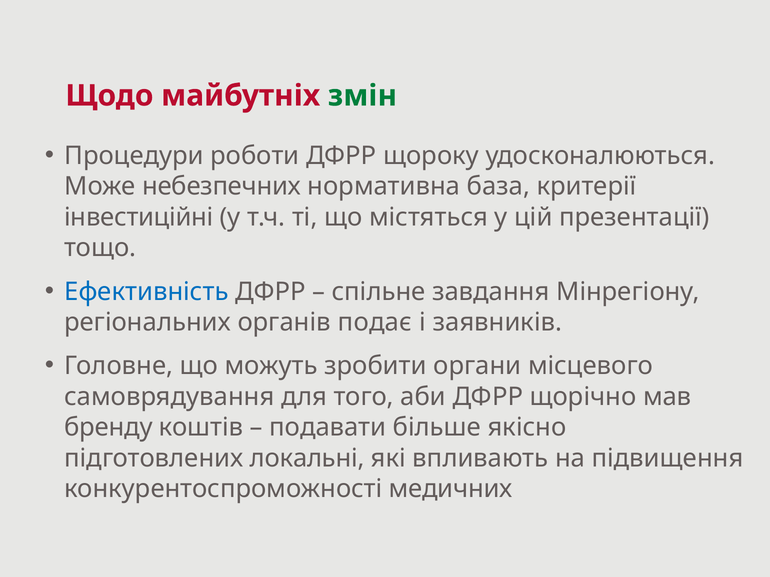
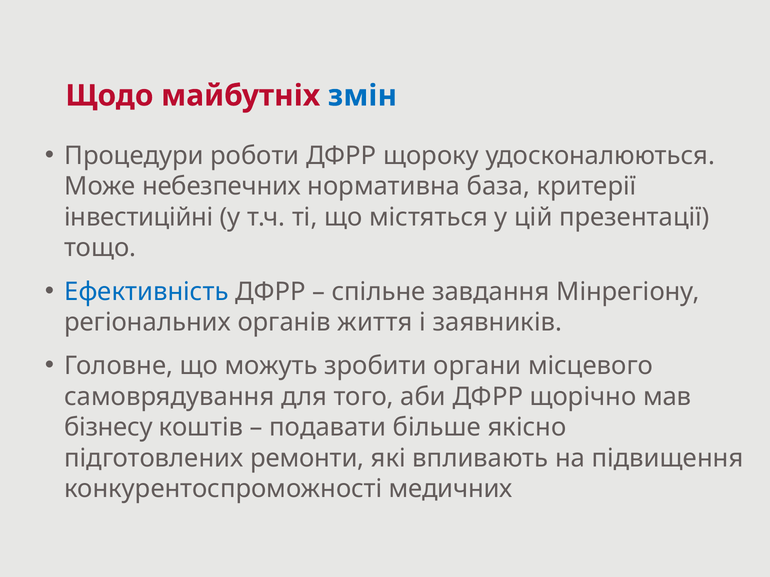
змін colour: green -> blue
подає: подає -> життя
бренду: бренду -> бізнесу
локальні: локальні -> ремонти
